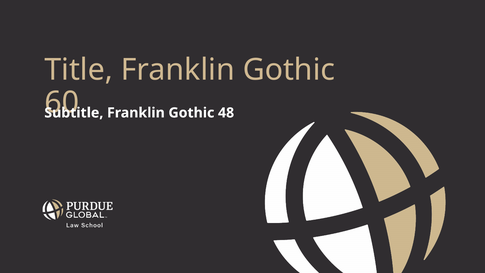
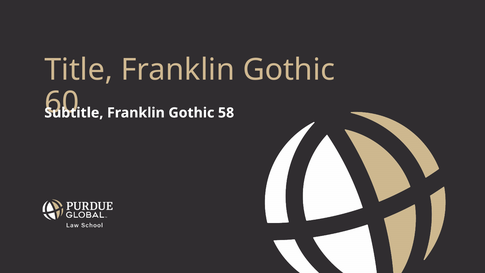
48: 48 -> 58
